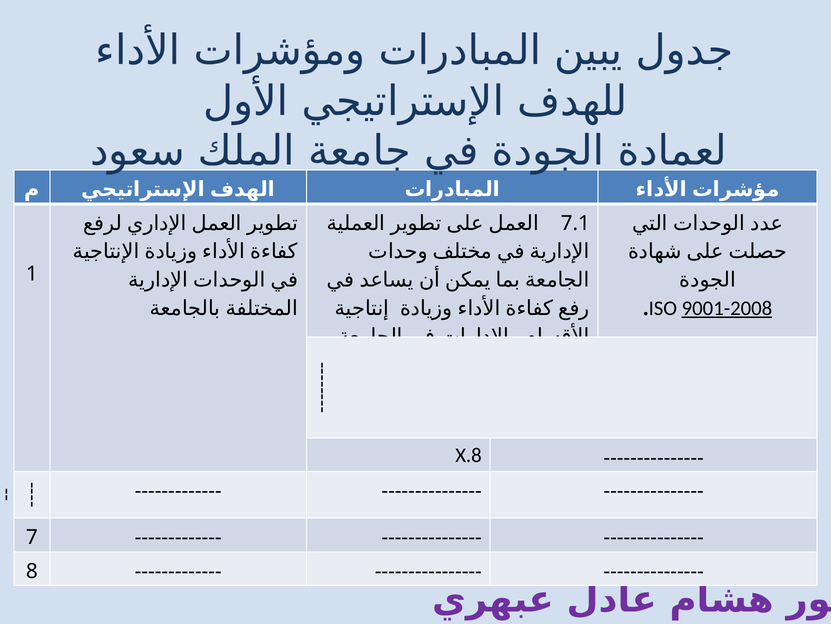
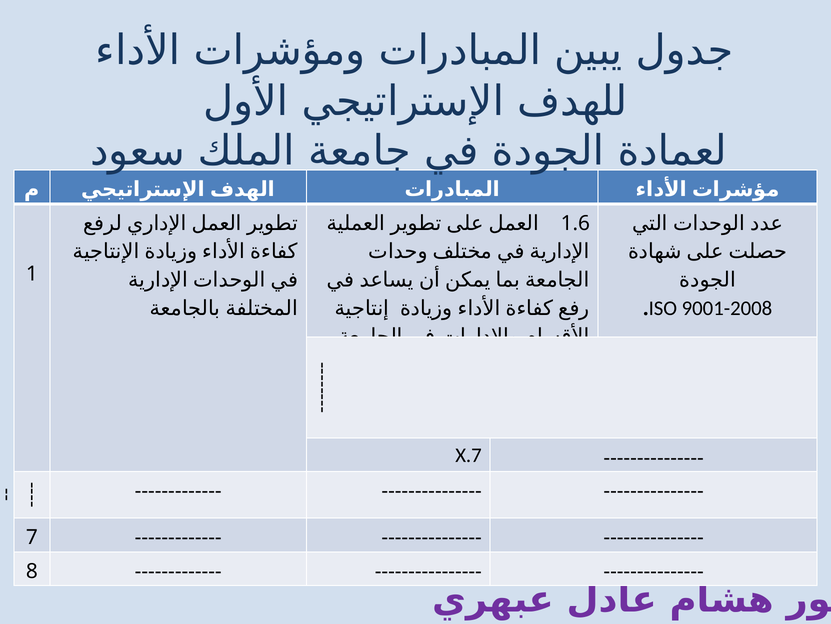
7.1: 7.1 -> 1.6
9001-2008 underline: present -> none
X.8: X.8 -> X.7
